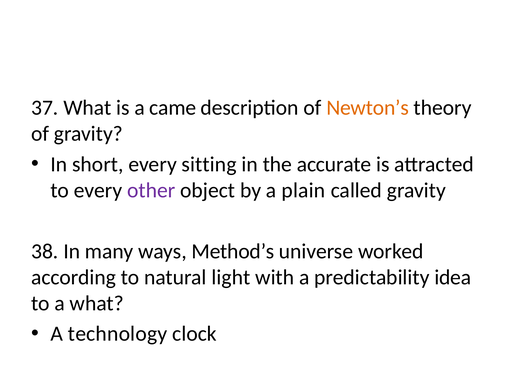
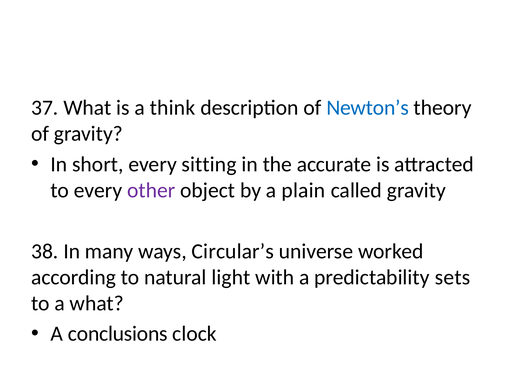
came: came -> think
Newton’s colour: orange -> blue
Method’s: Method’s -> Circular’s
idea: idea -> sets
technology: technology -> conclusions
